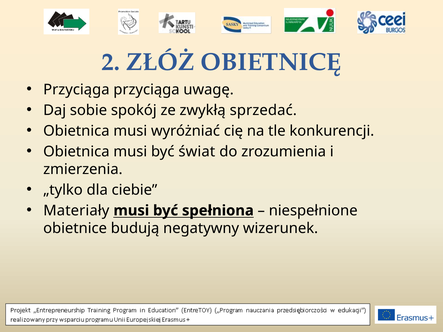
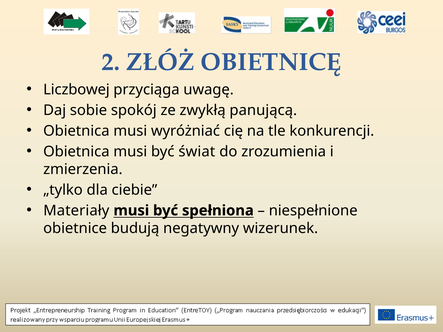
Przyciąga at (76, 90): Przyciąga -> Liczbowej
sprzedać: sprzedać -> panującą
